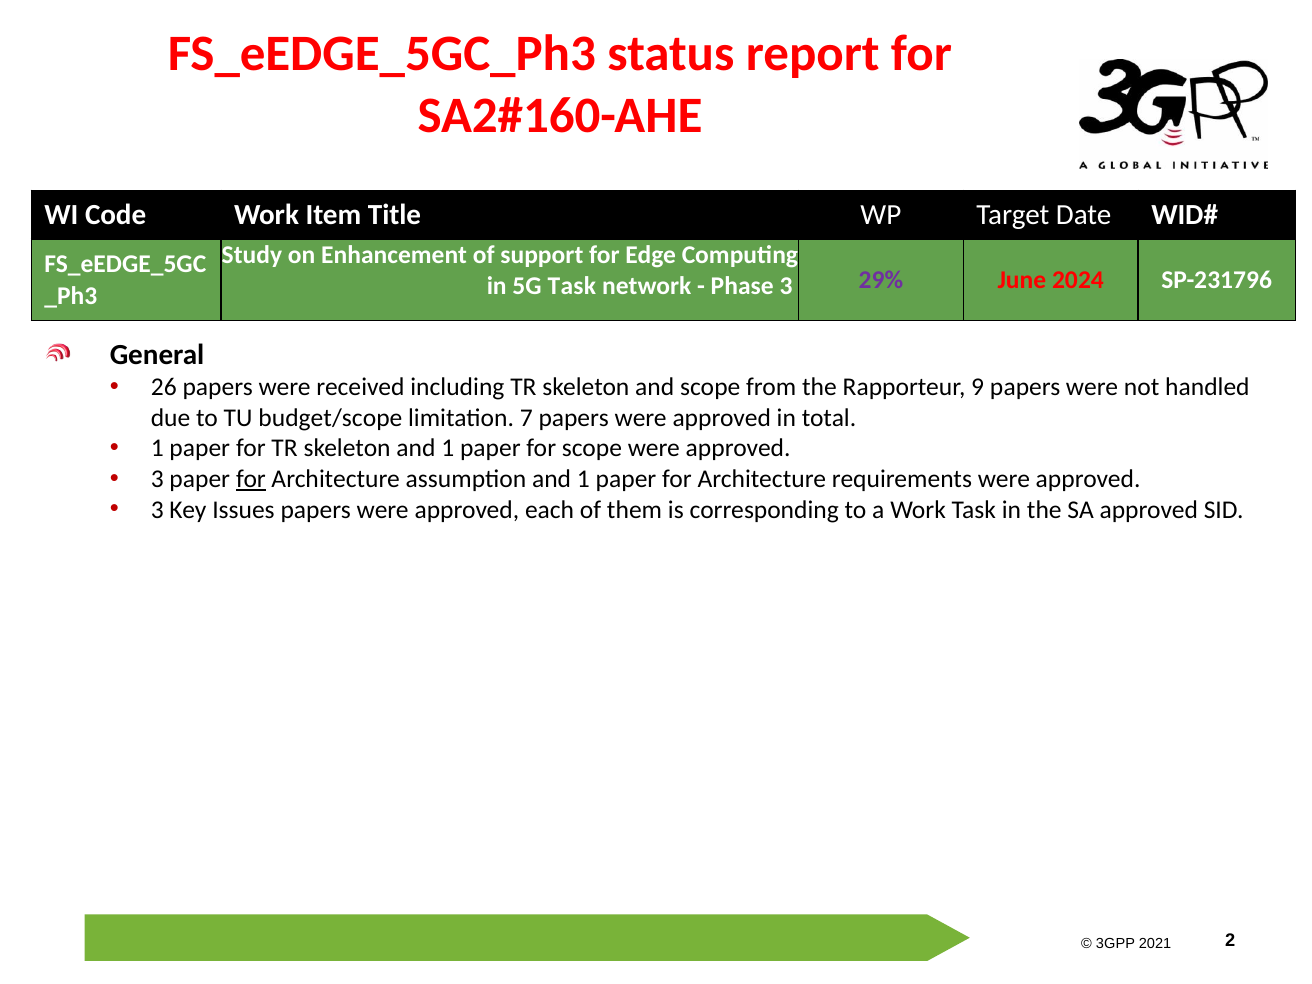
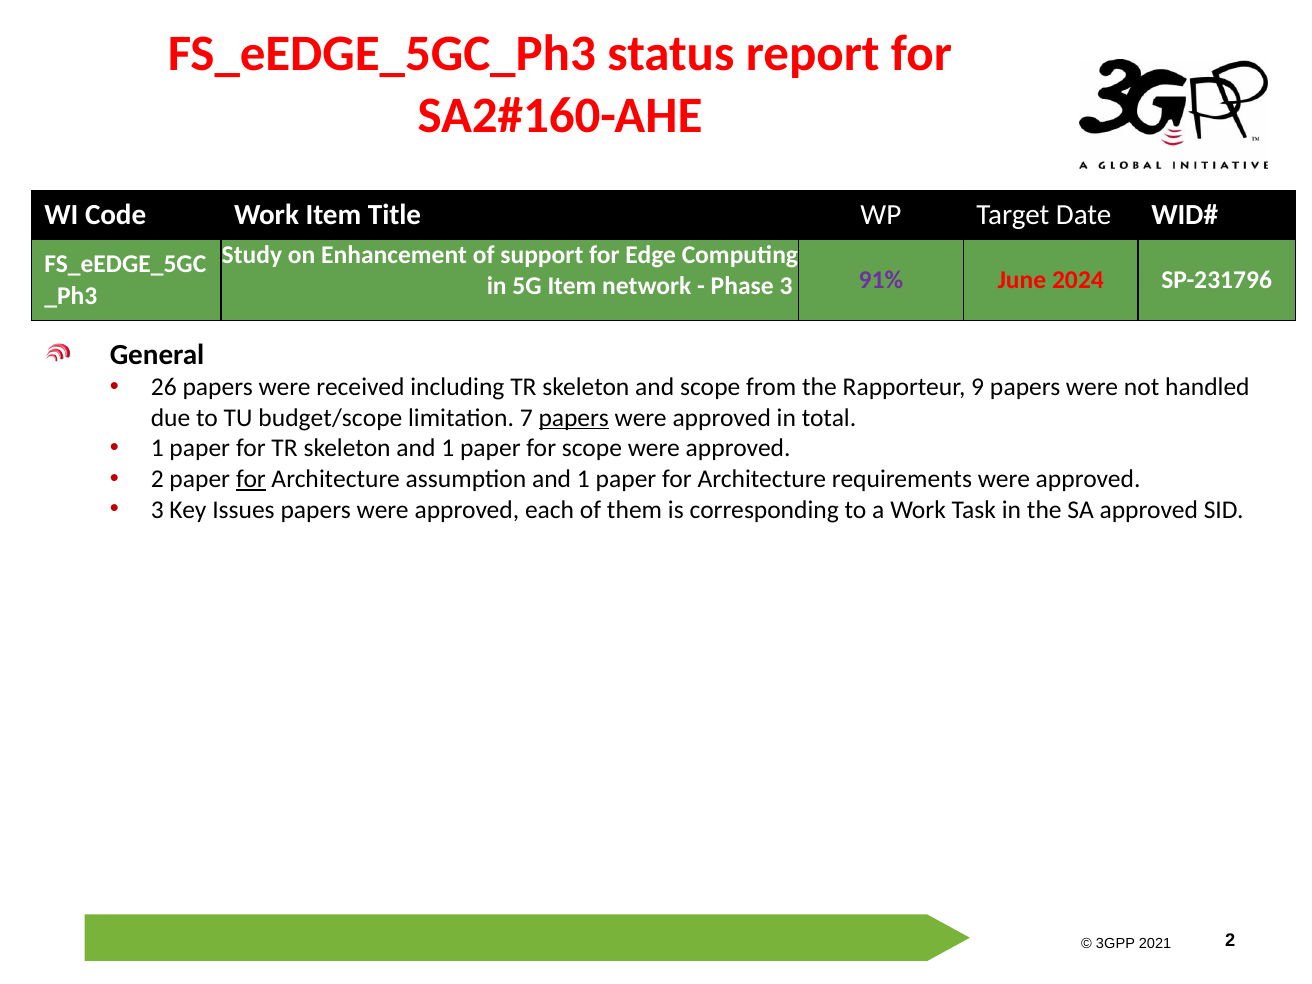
5G Task: Task -> Item
29%: 29% -> 91%
papers at (574, 418) underline: none -> present
3 at (157, 479): 3 -> 2
